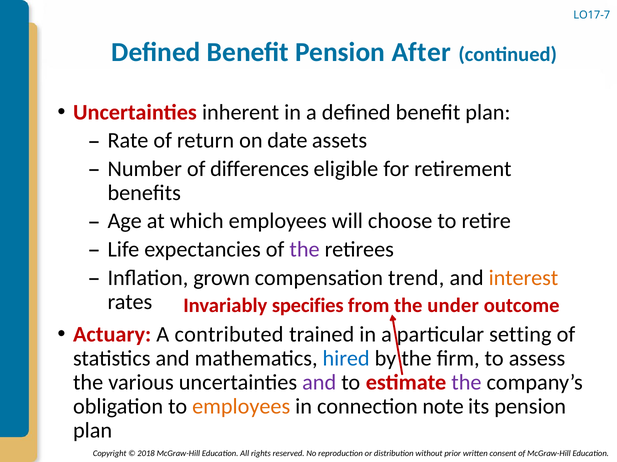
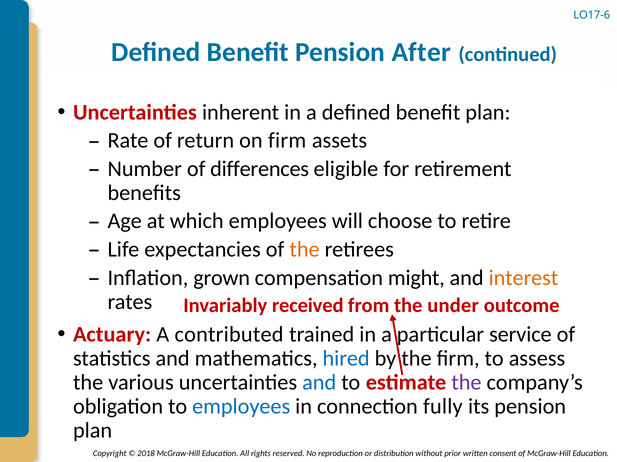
LO17-7: LO17-7 -> LO17-6
on date: date -> firm
the at (305, 250) colour: purple -> orange
trend: trend -> might
specifies: specifies -> received
setting: setting -> service
and at (319, 383) colour: purple -> blue
employees at (241, 407) colour: orange -> blue
note: note -> fully
